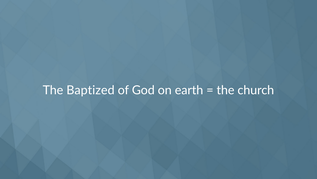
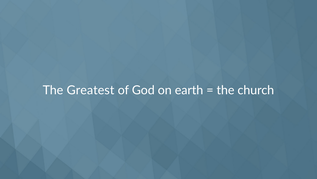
Baptized: Baptized -> Greatest
